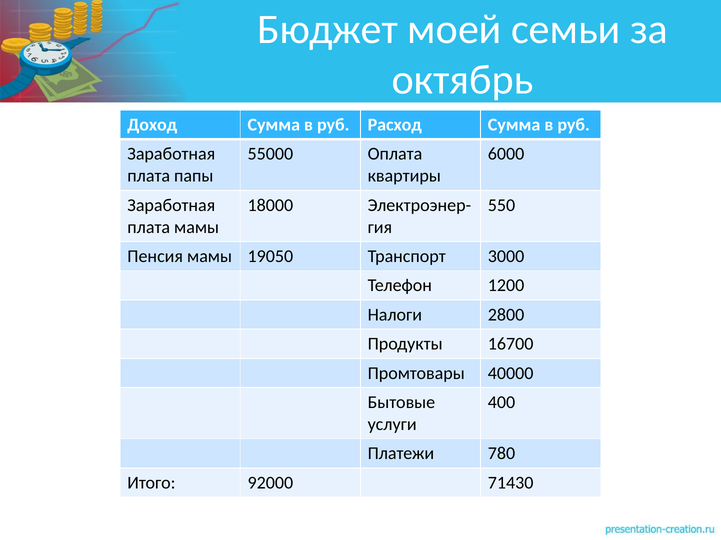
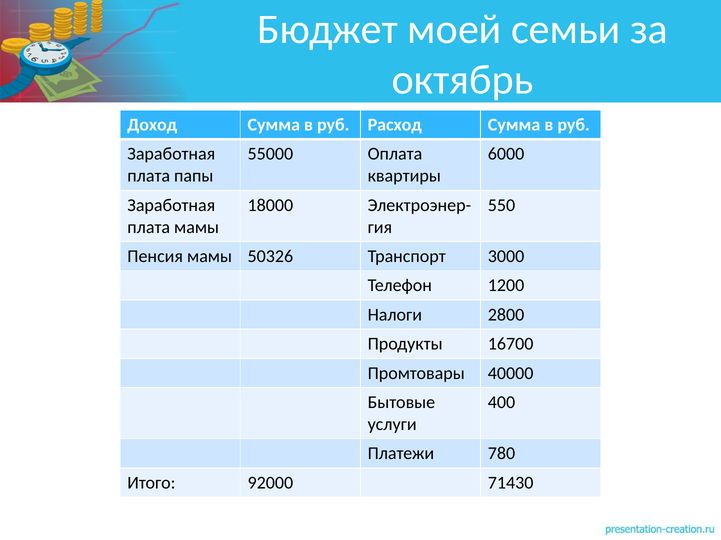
19050: 19050 -> 50326
